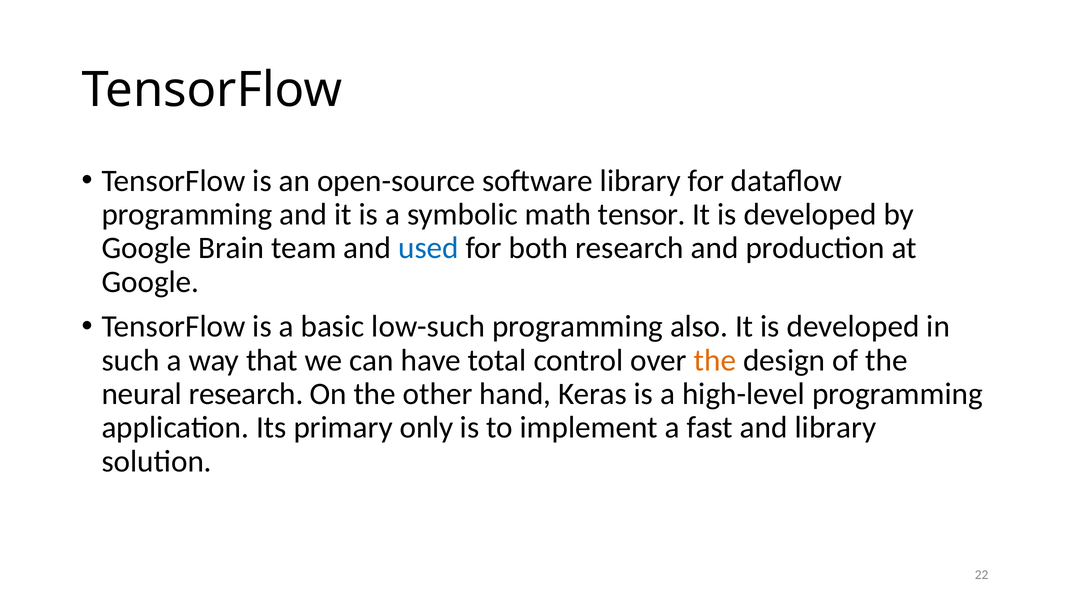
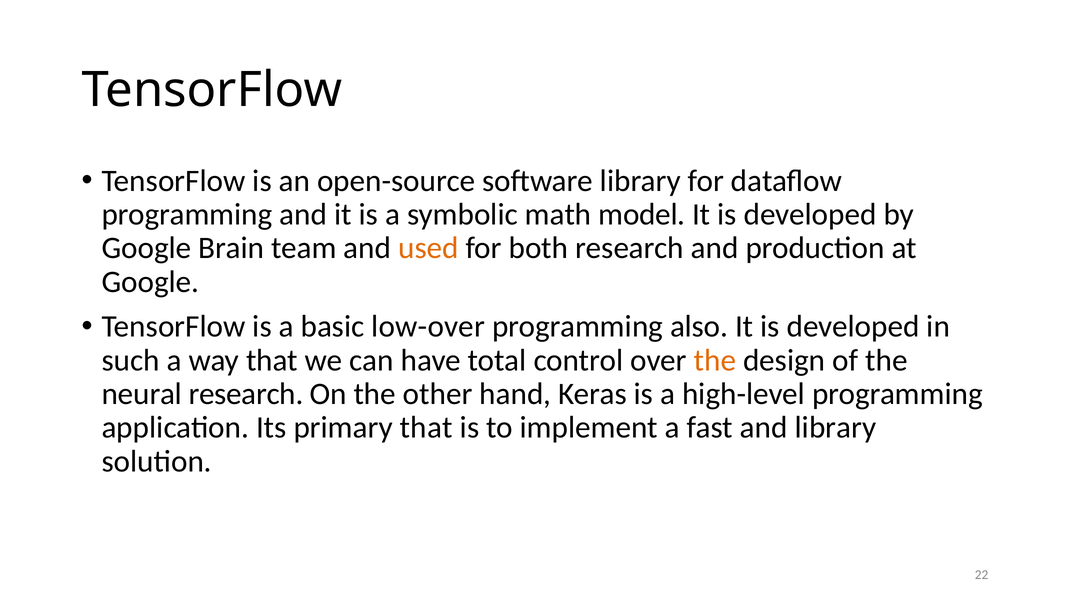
tensor: tensor -> model
used colour: blue -> orange
low-such: low-such -> low-over
primary only: only -> that
